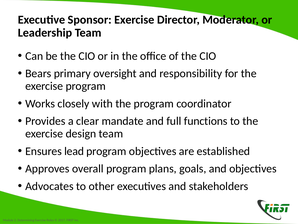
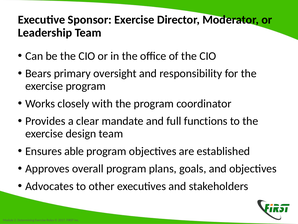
lead: lead -> able
